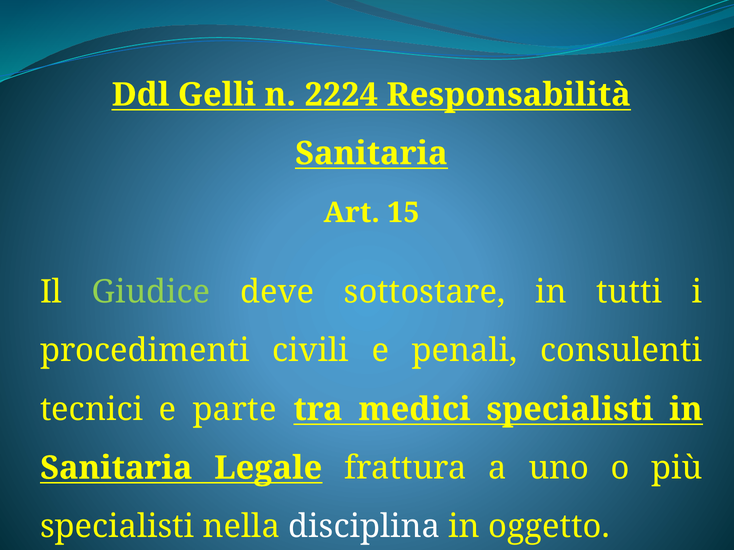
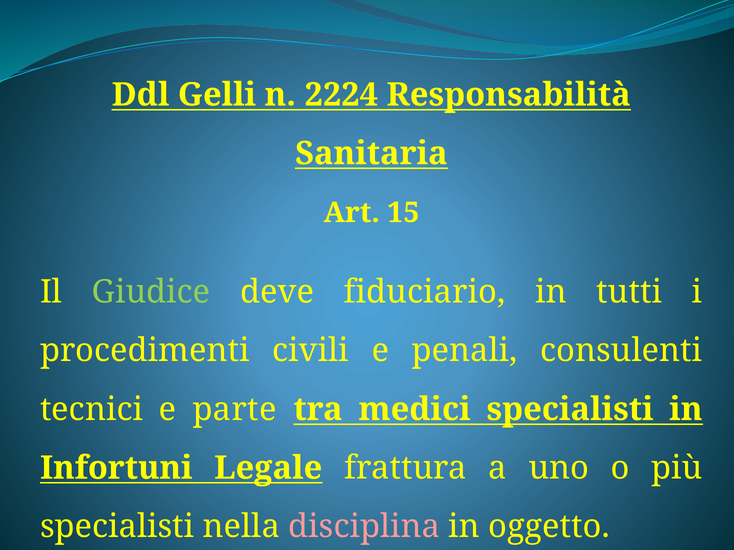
sottostare: sottostare -> fiduciario
Sanitaria at (116, 468): Sanitaria -> Infortuni
disciplina colour: white -> pink
